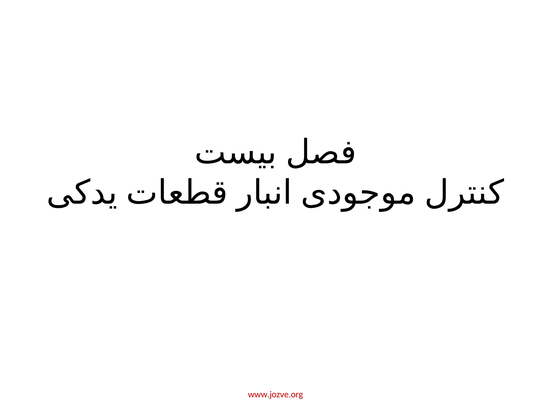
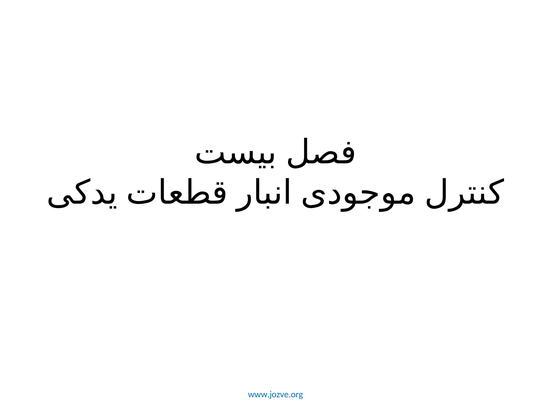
www.jozve.org colour: red -> blue
